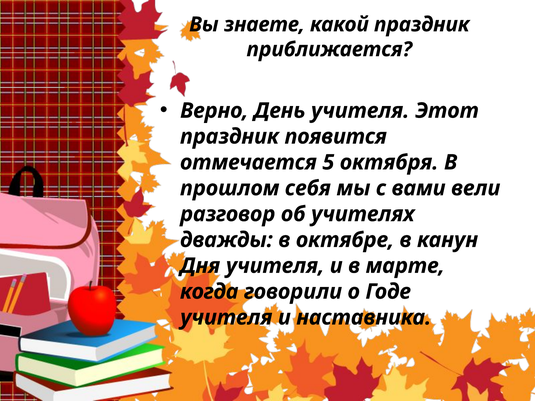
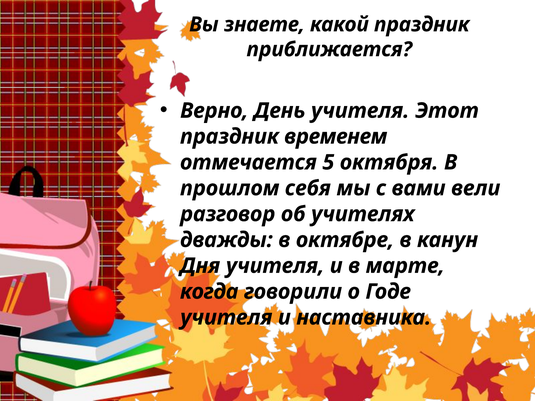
появится: появится -> временем
